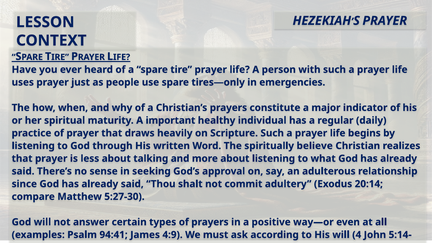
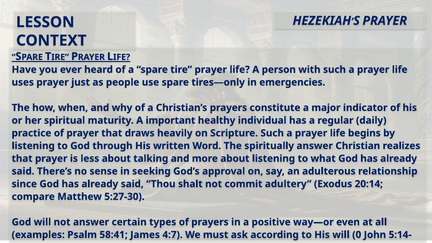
spiritually believe: believe -> answer
94:41: 94:41 -> 58:41
4:9: 4:9 -> 4:7
4: 4 -> 0
